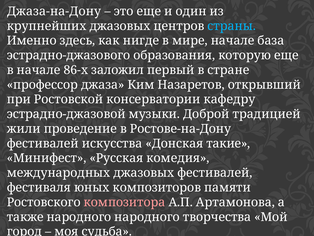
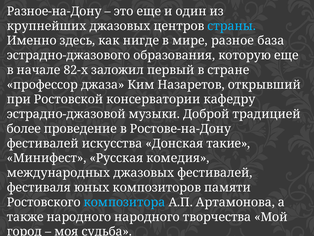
Джаза-на-Дону: Джаза-на-Дону -> Разное-на-Дону
мире начале: начале -> разное
86-х: 86-х -> 82-х
жили: жили -> более
композитора colour: pink -> light blue
